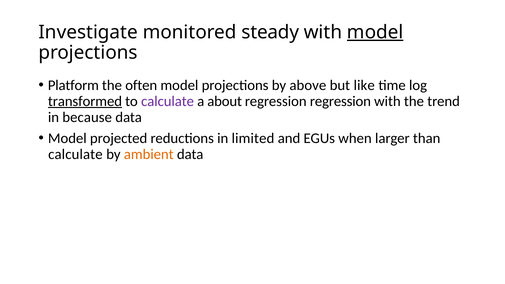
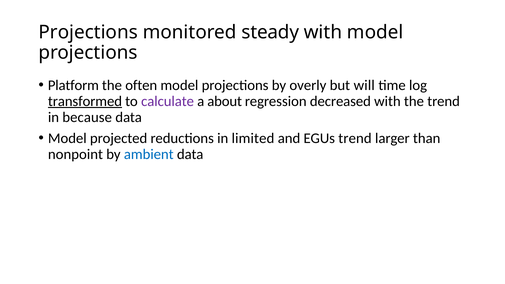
Investigate at (88, 32): Investigate -> Projections
model at (375, 32) underline: present -> none
above: above -> overly
like: like -> will
regression regression: regression -> decreased
EGUs when: when -> trend
calculate at (75, 154): calculate -> nonpoint
ambient colour: orange -> blue
